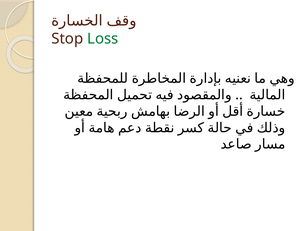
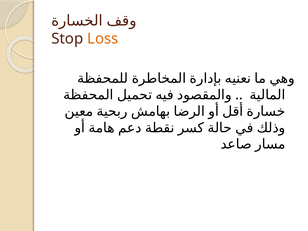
Loss colour: green -> orange
